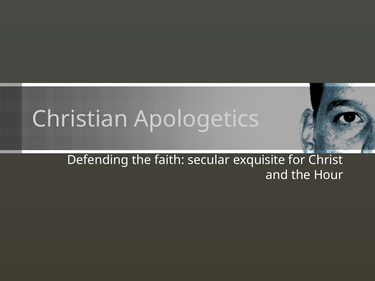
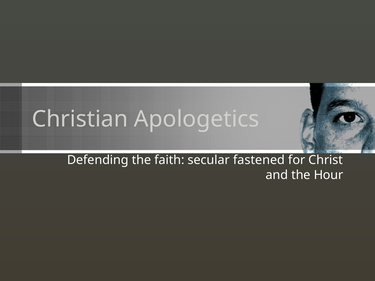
exquisite: exquisite -> fastened
